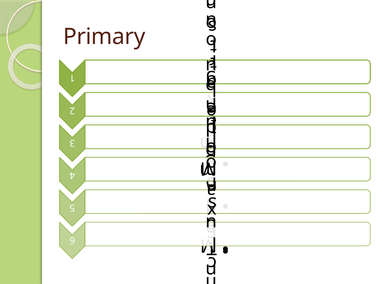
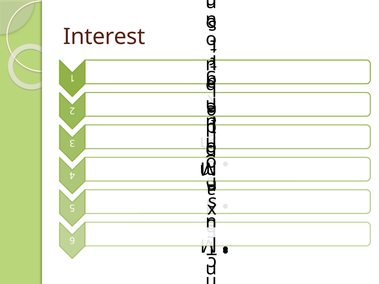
Primary: Primary -> Interest
